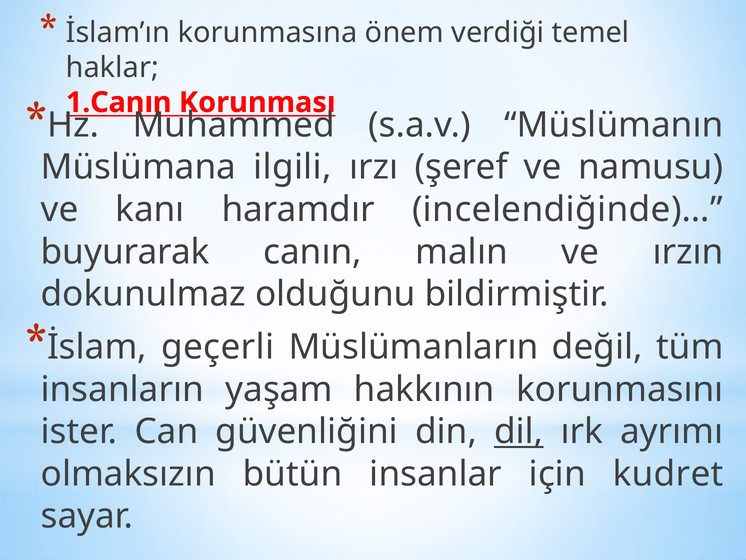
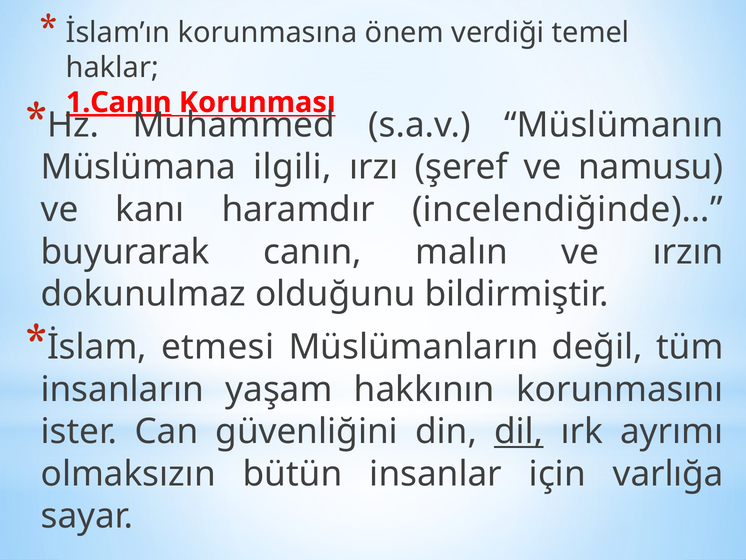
1.Canın underline: none -> present
geçerli: geçerli -> etmesi
kudret: kudret -> varlığa
